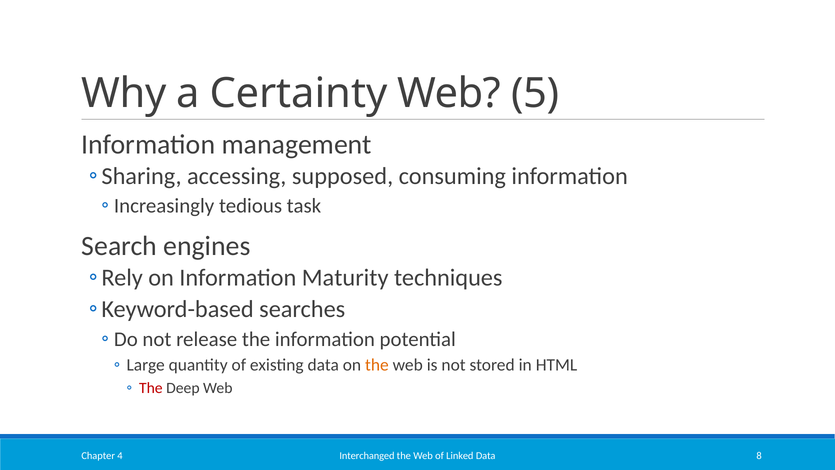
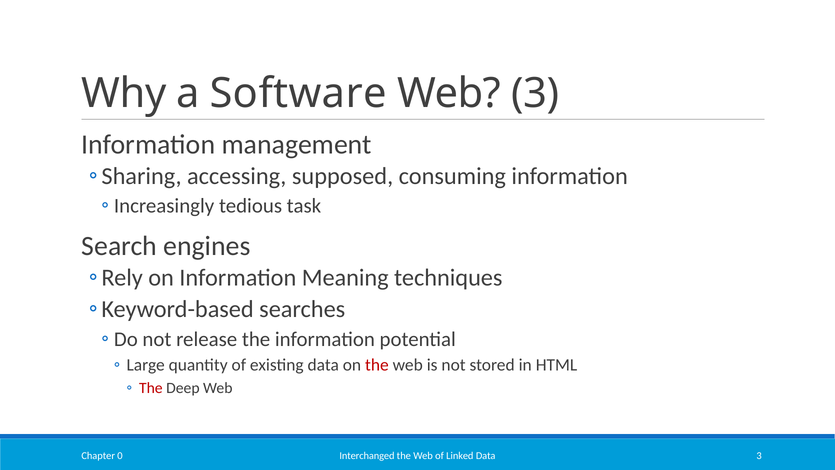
Certainty: Certainty -> Software
Web 5: 5 -> 3
Maturity: Maturity -> Meaning
the at (377, 365) colour: orange -> red
Data 8: 8 -> 3
4: 4 -> 0
